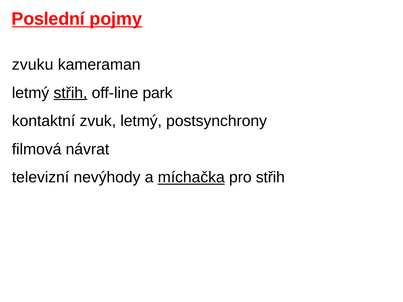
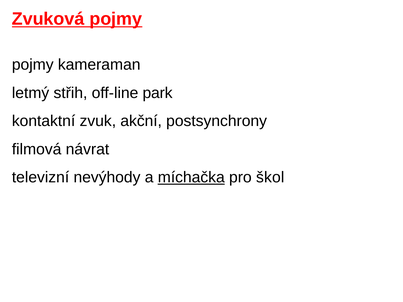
Poslední: Poslední -> Zvuková
zvuku at (33, 65): zvuku -> pojmy
střih at (70, 93) underline: present -> none
zvuk letmý: letmý -> akční
pro střih: střih -> škol
